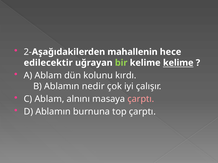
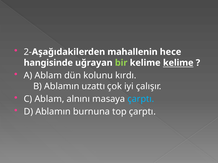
edilecektir: edilecektir -> hangisinde
nedir: nedir -> uzattı
çarptı at (141, 99) colour: pink -> light blue
